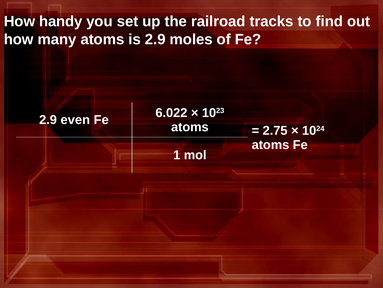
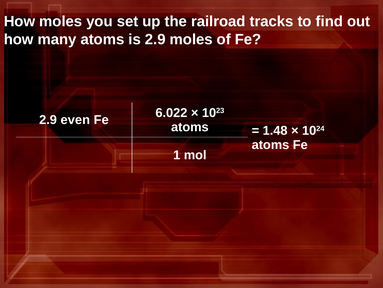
How handy: handy -> moles
2.75: 2.75 -> 1.48
